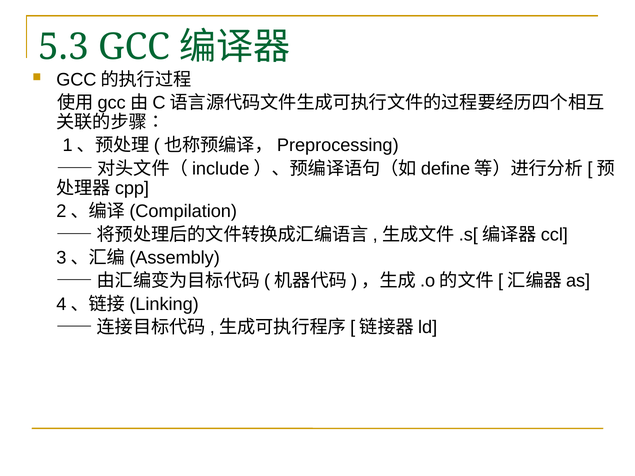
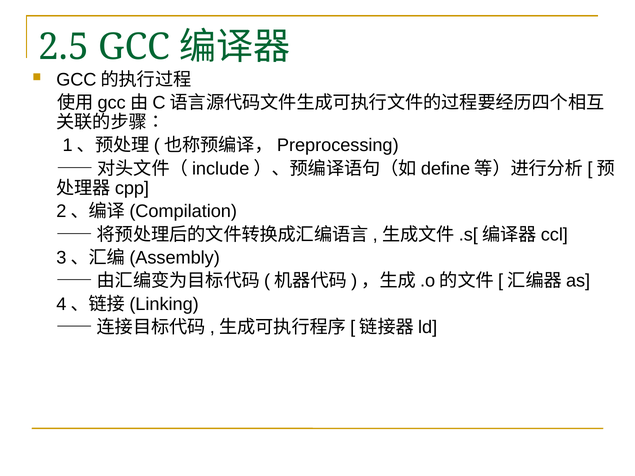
5.3: 5.3 -> 2.5
